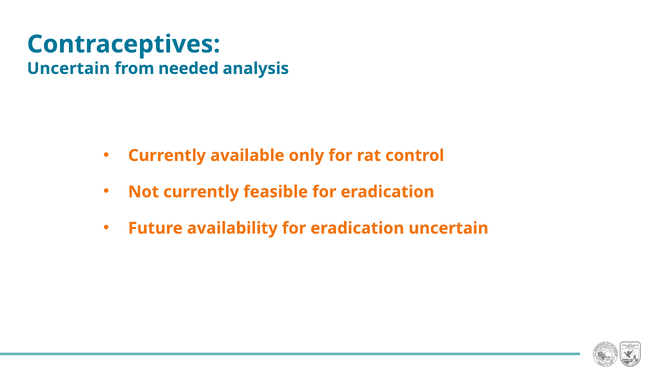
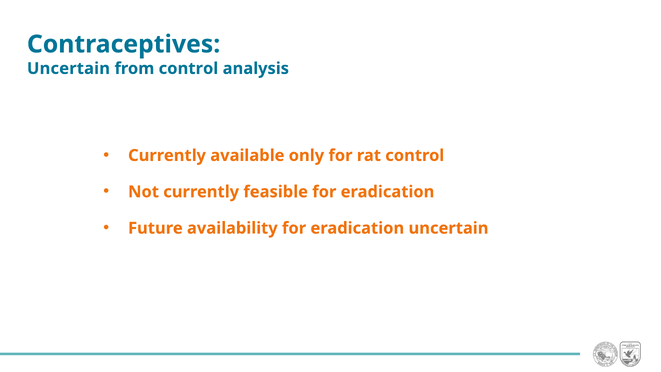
from needed: needed -> control
